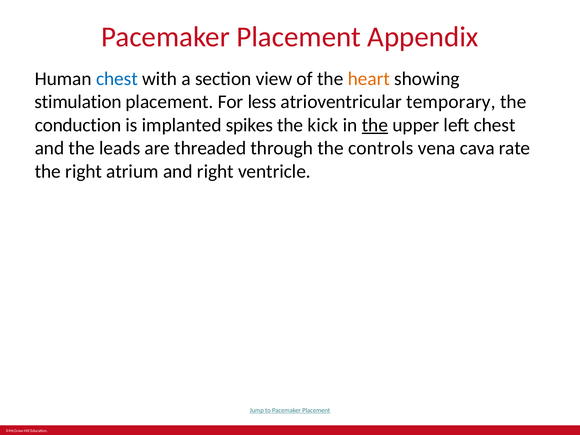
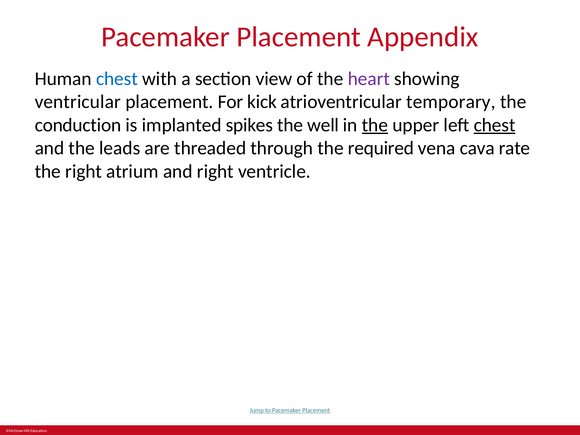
heart colour: orange -> purple
stimulation: stimulation -> ventricular
less: less -> kick
kick: kick -> well
chest at (495, 125) underline: none -> present
controls: controls -> required
